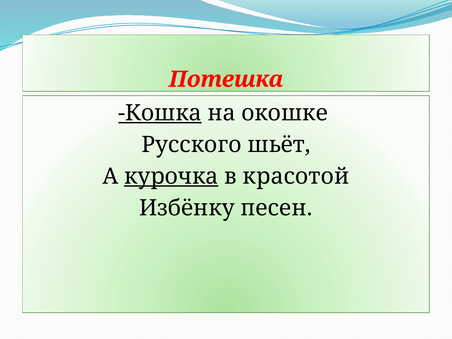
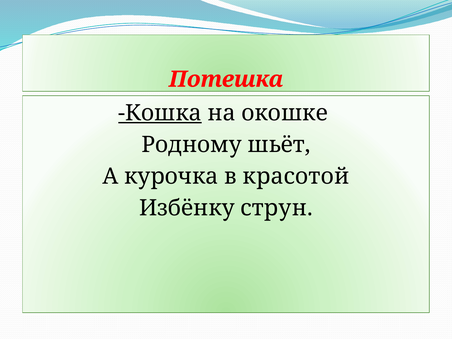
Русского: Русского -> Родному
курочка underline: present -> none
песен: песен -> струн
